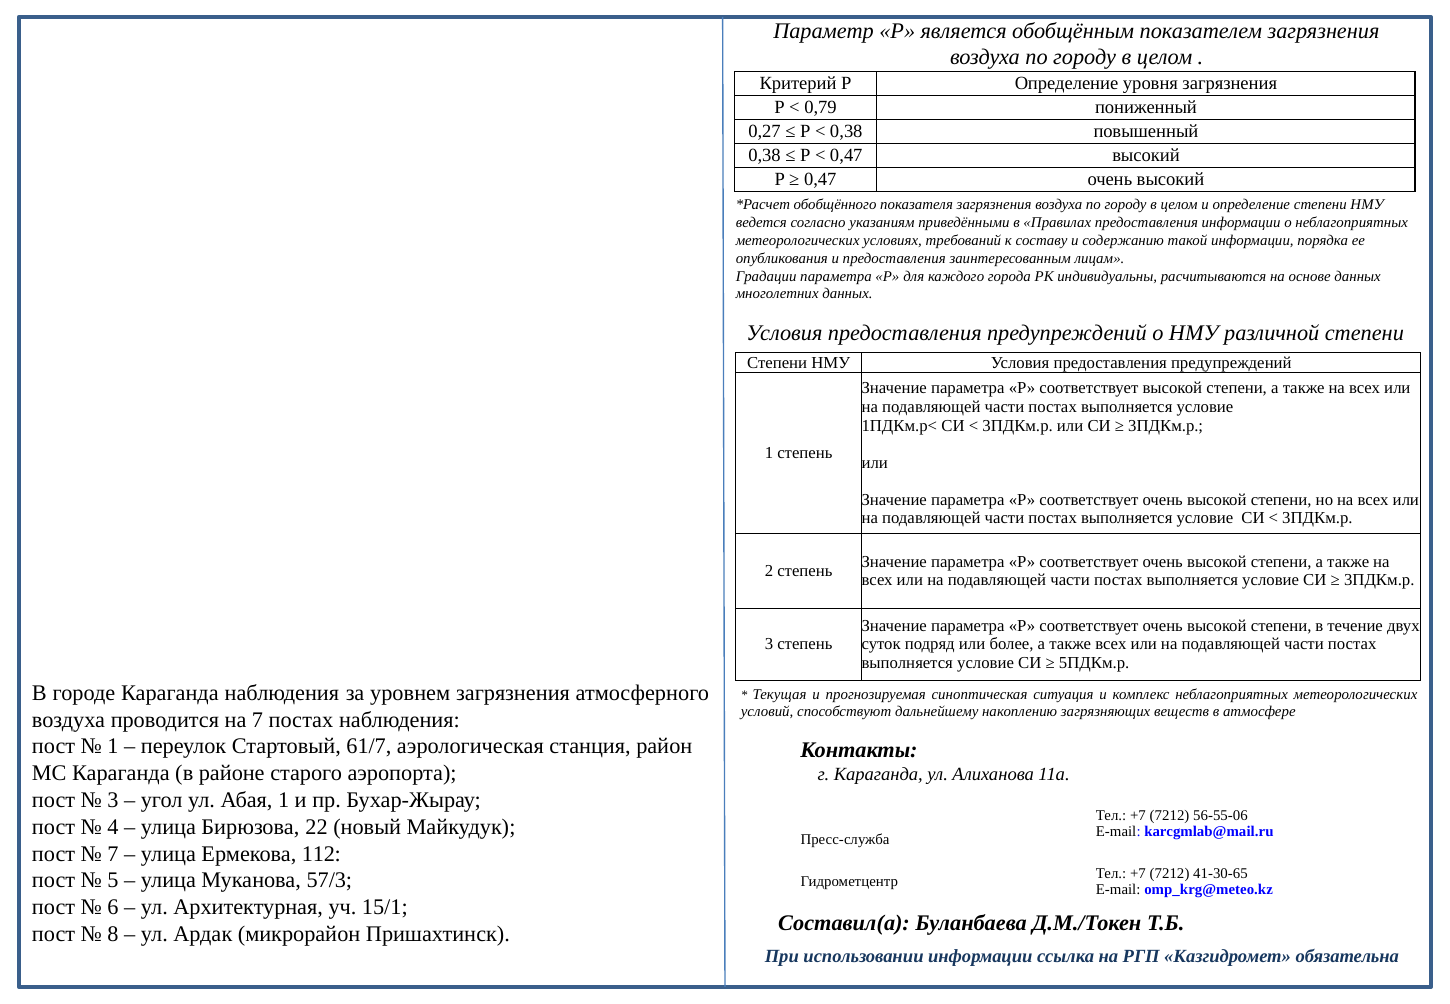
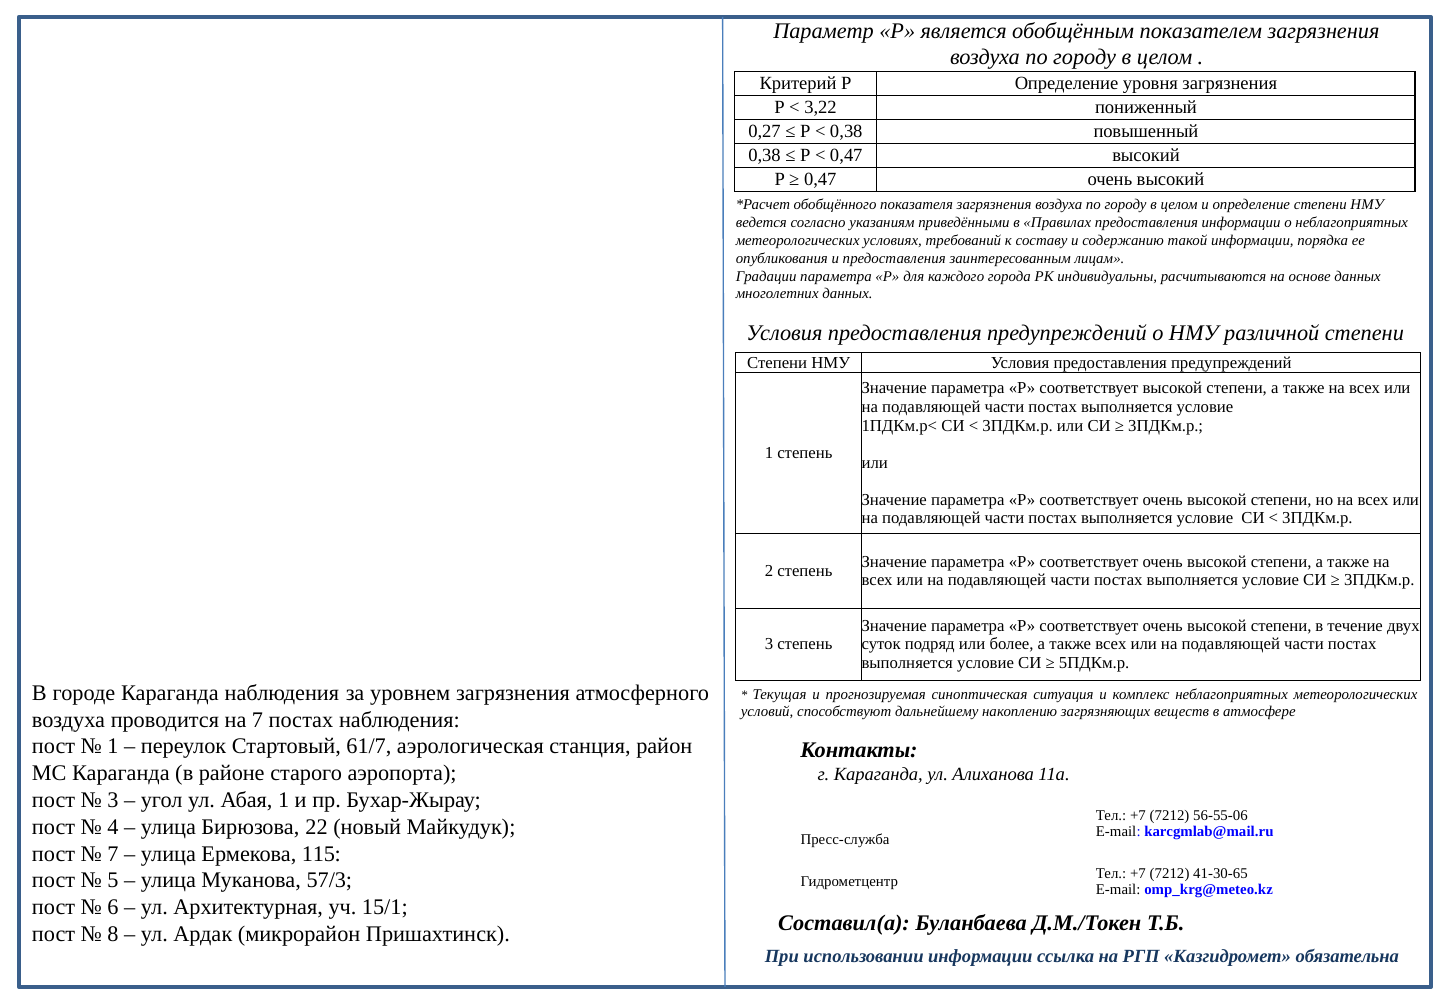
0,79: 0,79 -> 3,22
112: 112 -> 115
